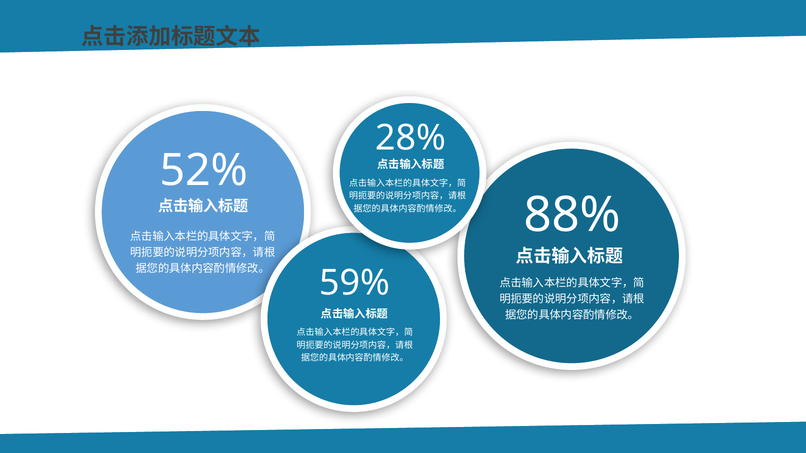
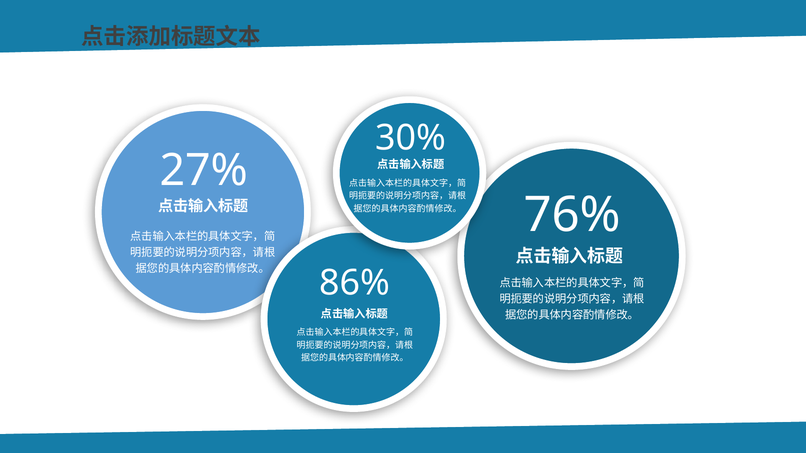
28%: 28% -> 30%
52%: 52% -> 27%
88%: 88% -> 76%
59%: 59% -> 86%
